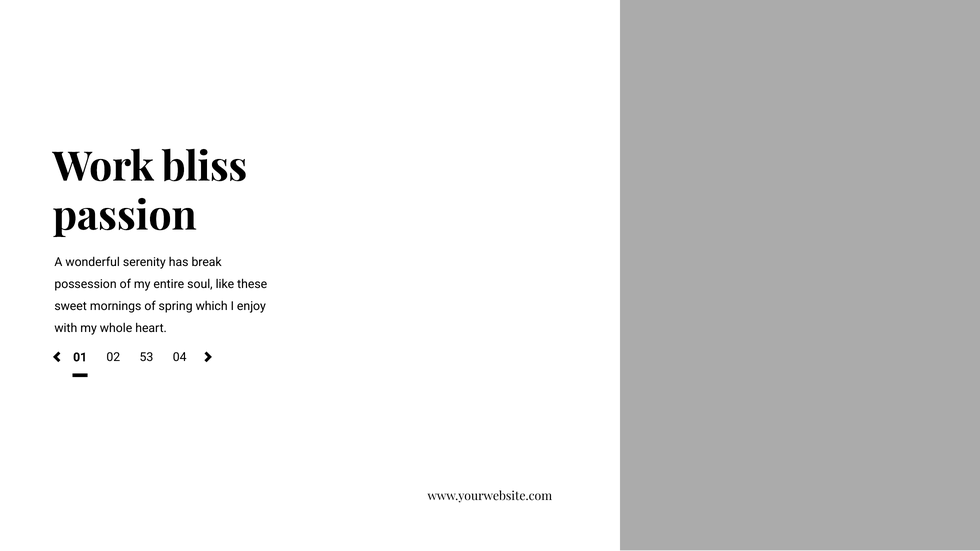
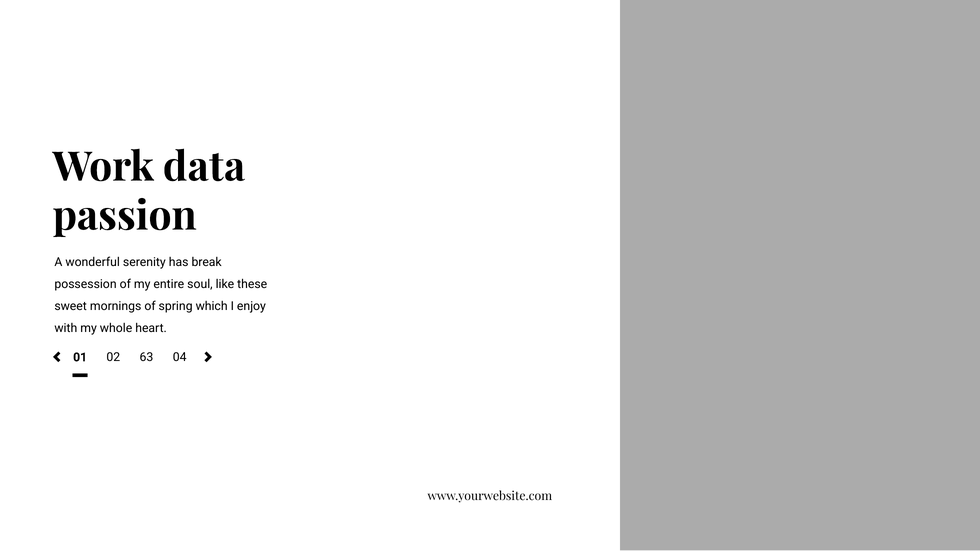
bliss: bliss -> data
53: 53 -> 63
